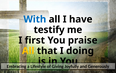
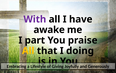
With colour: blue -> purple
testify: testify -> awake
first: first -> part
